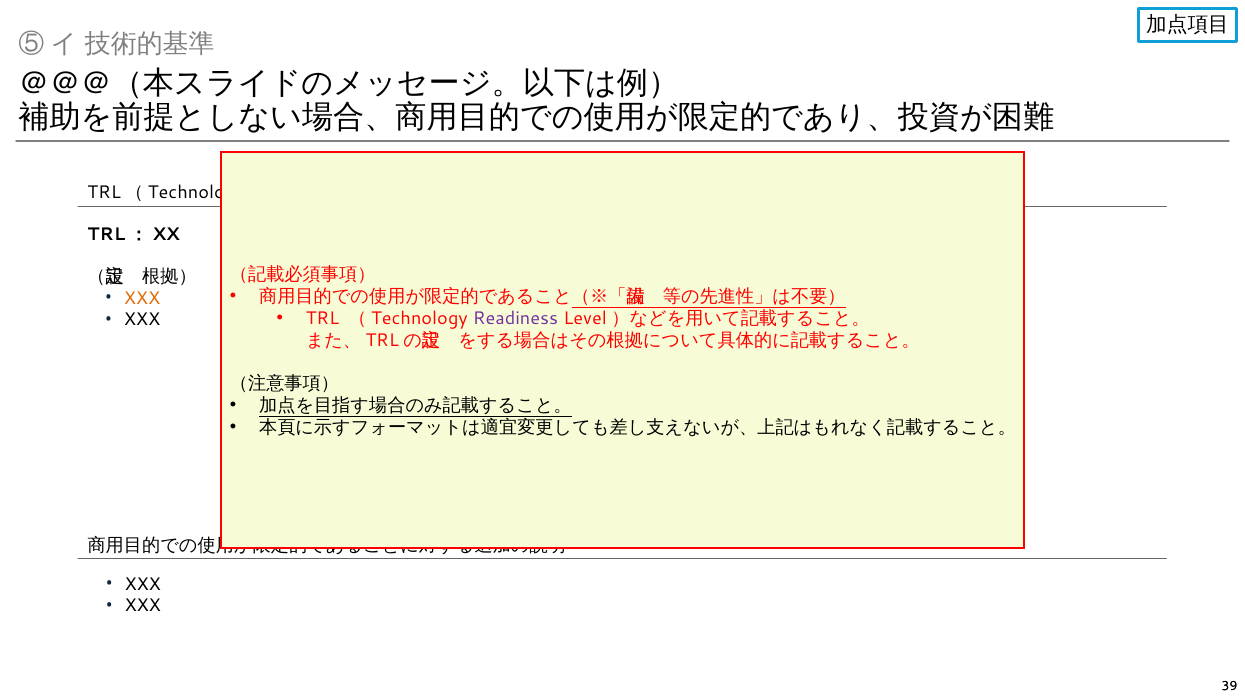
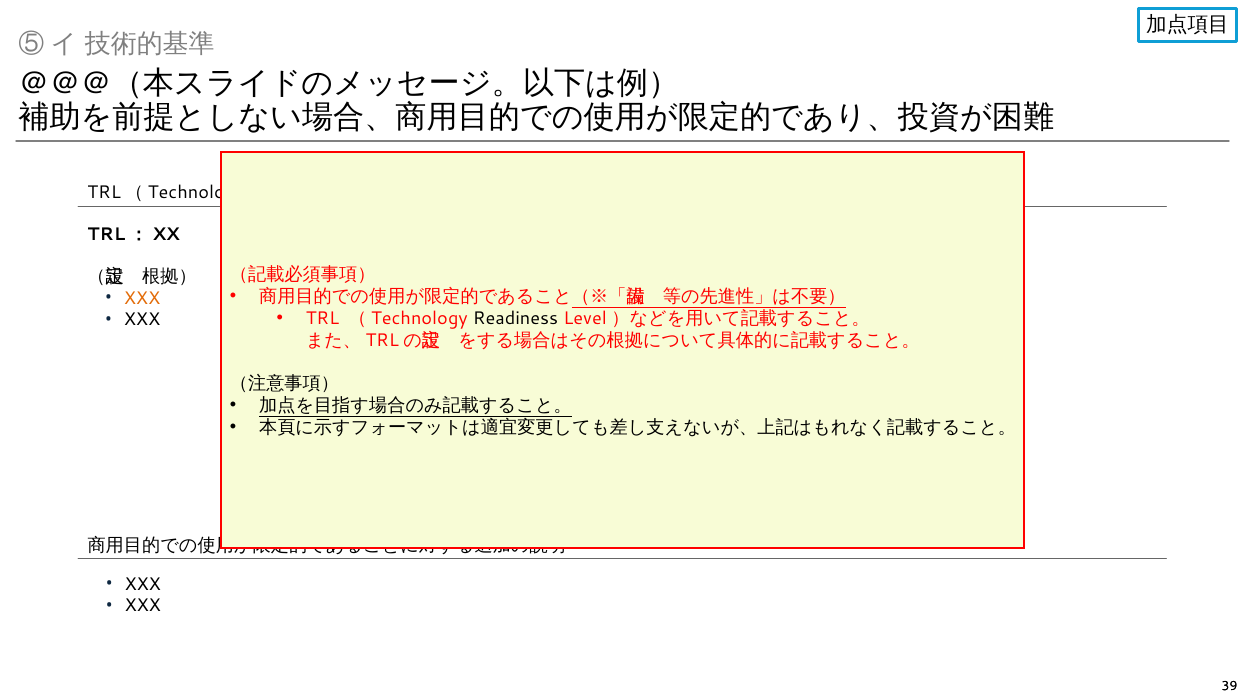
Readiness at (516, 319) colour: purple -> black
